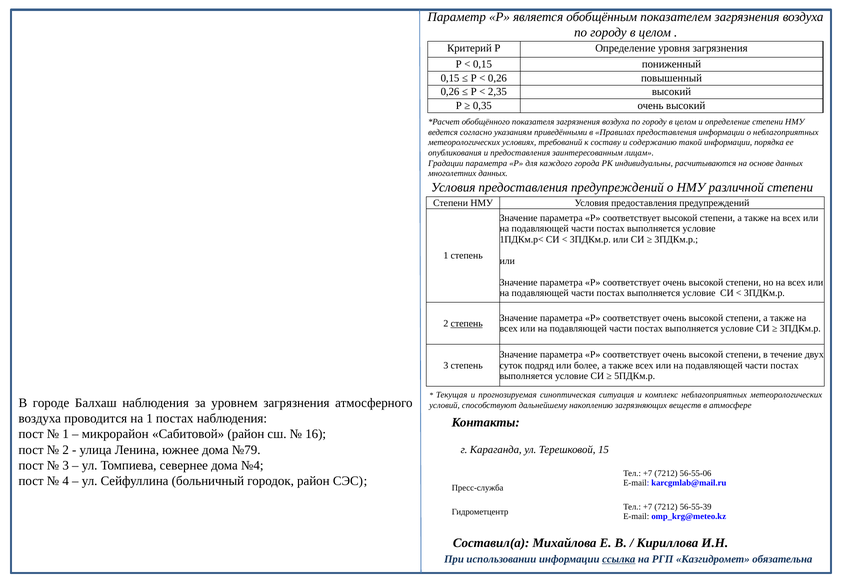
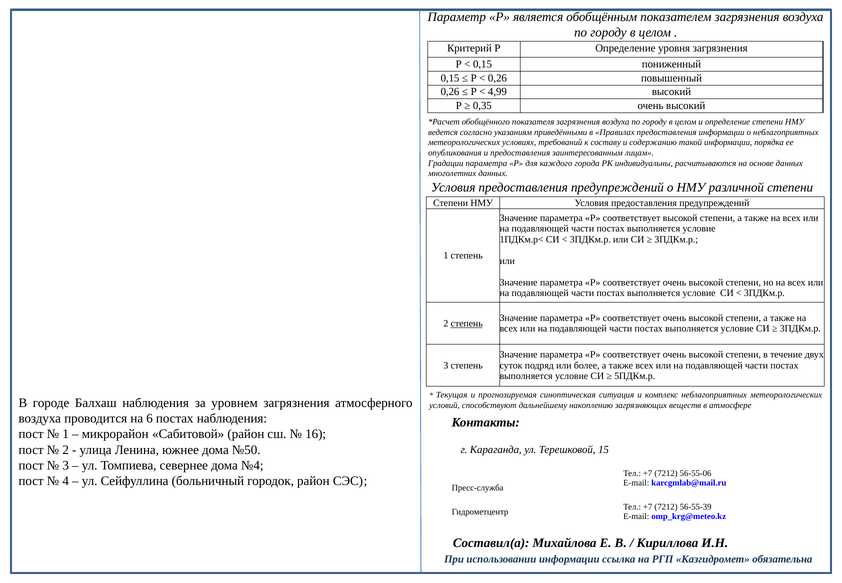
2,35: 2,35 -> 4,99
на 1: 1 -> 6
№79: №79 -> №50
ссылка underline: present -> none
